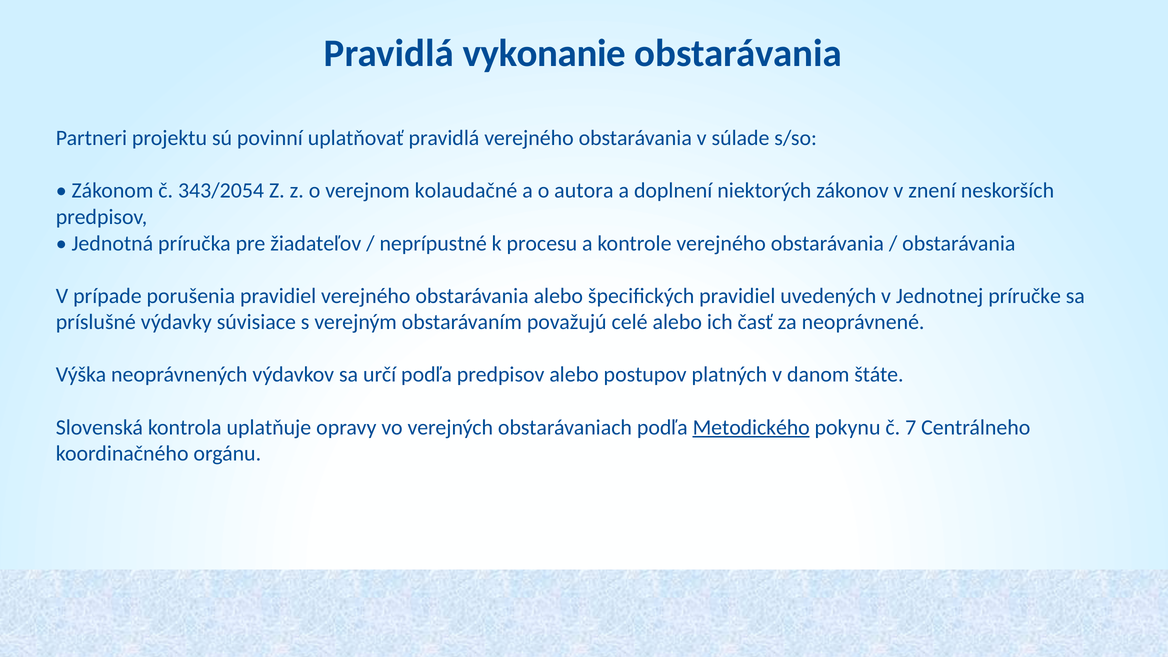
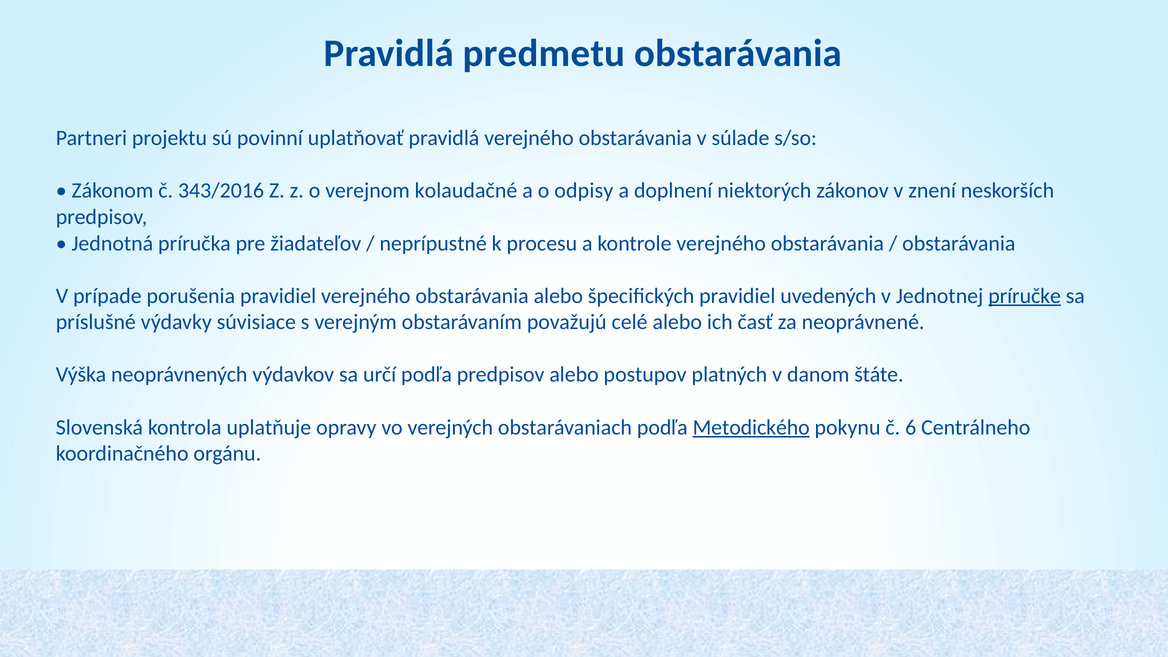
vykonanie: vykonanie -> predmetu
343/2054: 343/2054 -> 343/2016
autora: autora -> odpisy
príručke underline: none -> present
7: 7 -> 6
